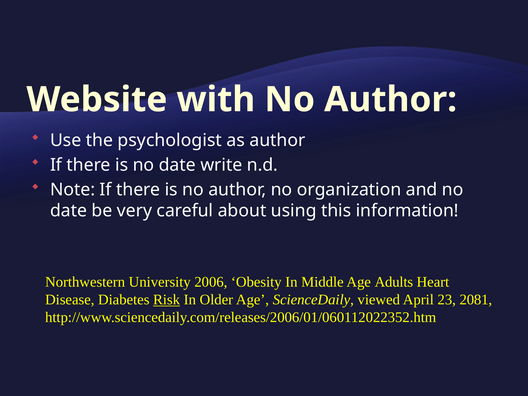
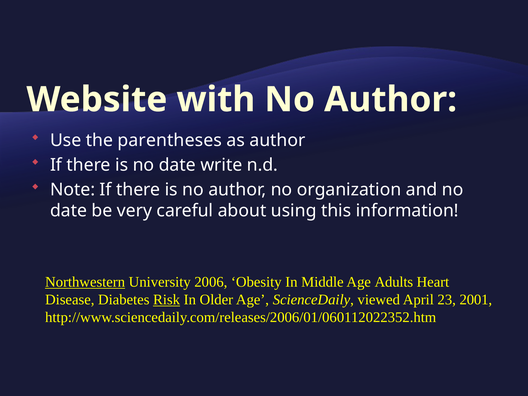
psychologist: psychologist -> parentheses
Northwestern underline: none -> present
2081: 2081 -> 2001
